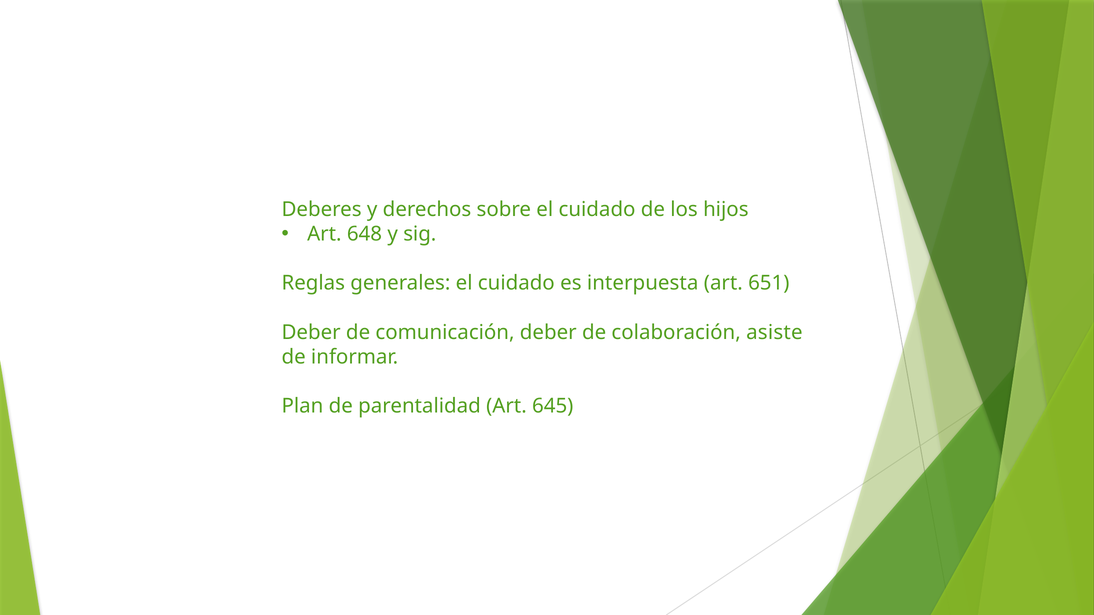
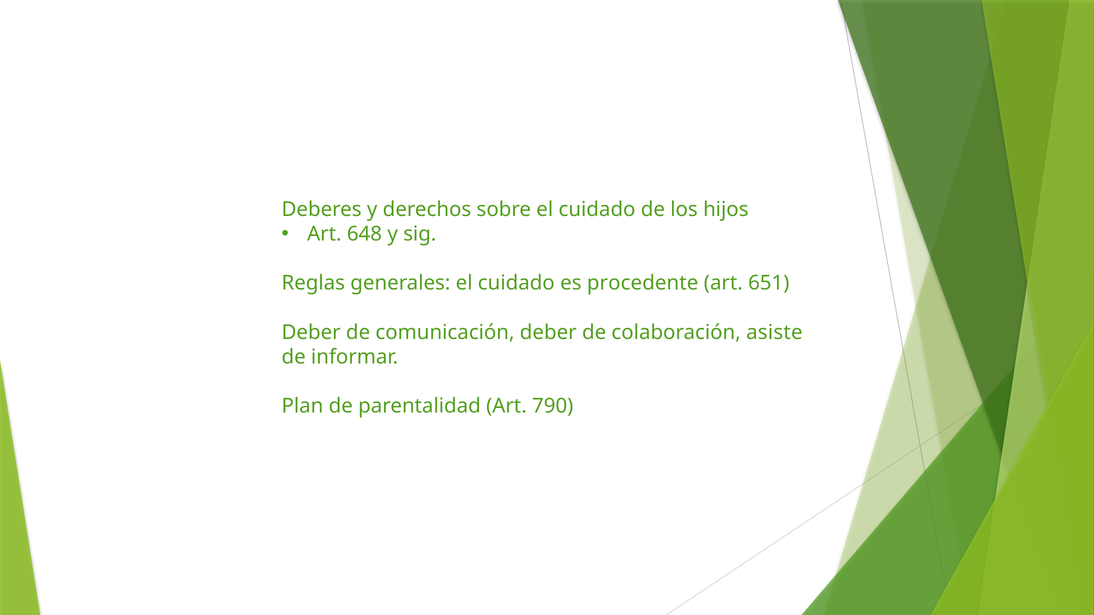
interpuesta: interpuesta -> procedente
645: 645 -> 790
